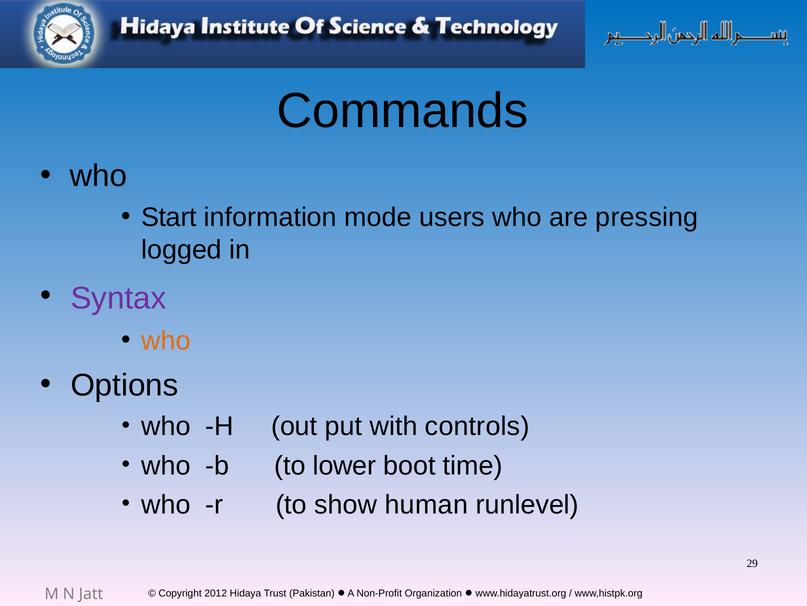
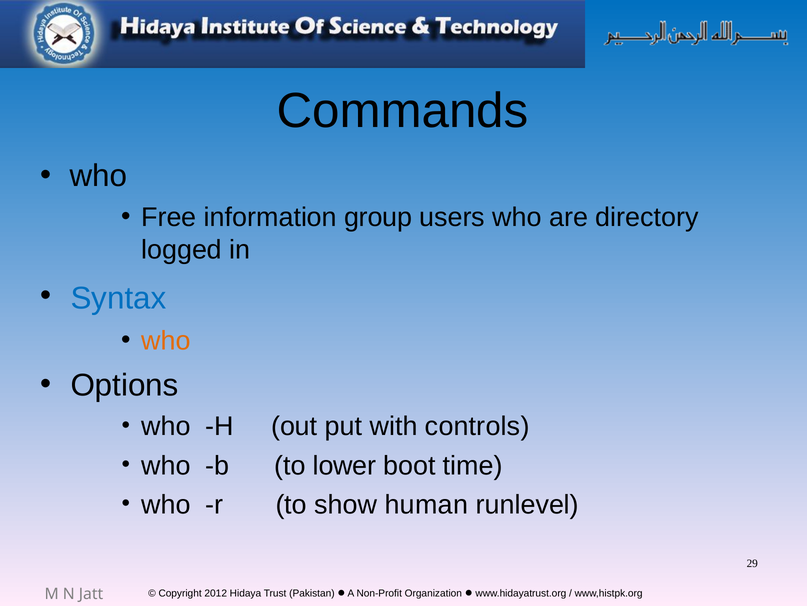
Start: Start -> Free
mode: mode -> group
pressing: pressing -> directory
Syntax colour: purple -> blue
